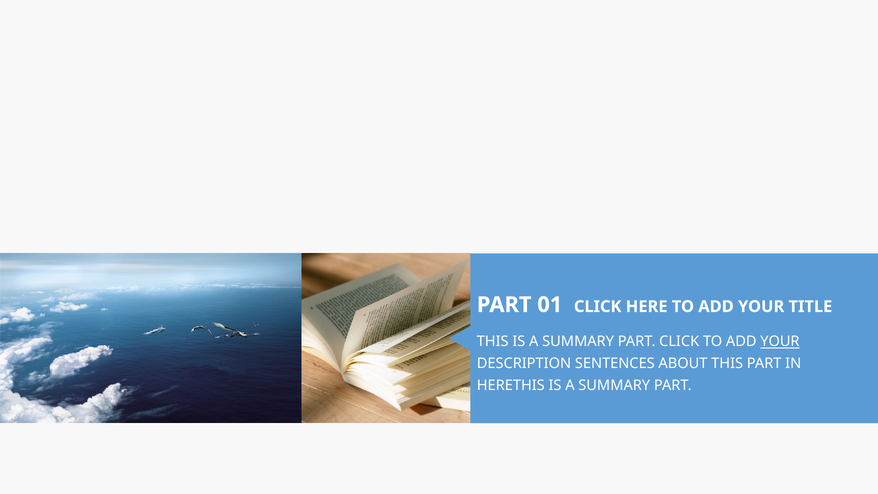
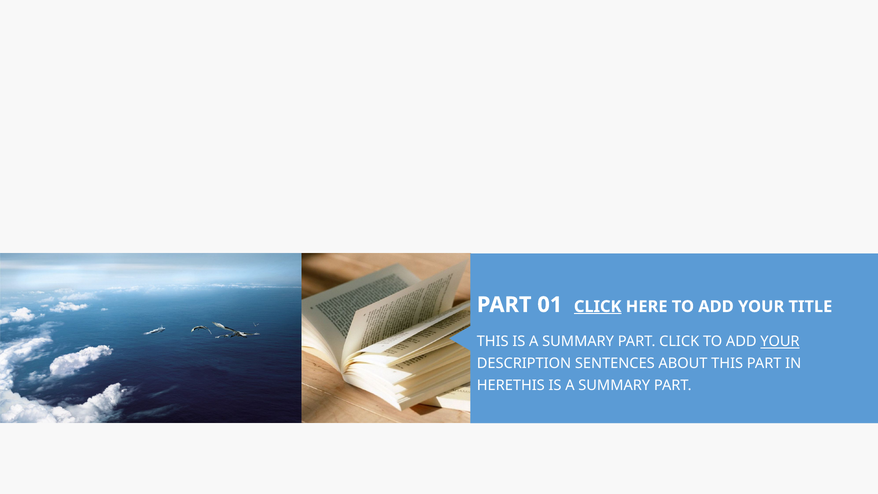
CLICK at (598, 306) underline: none -> present
